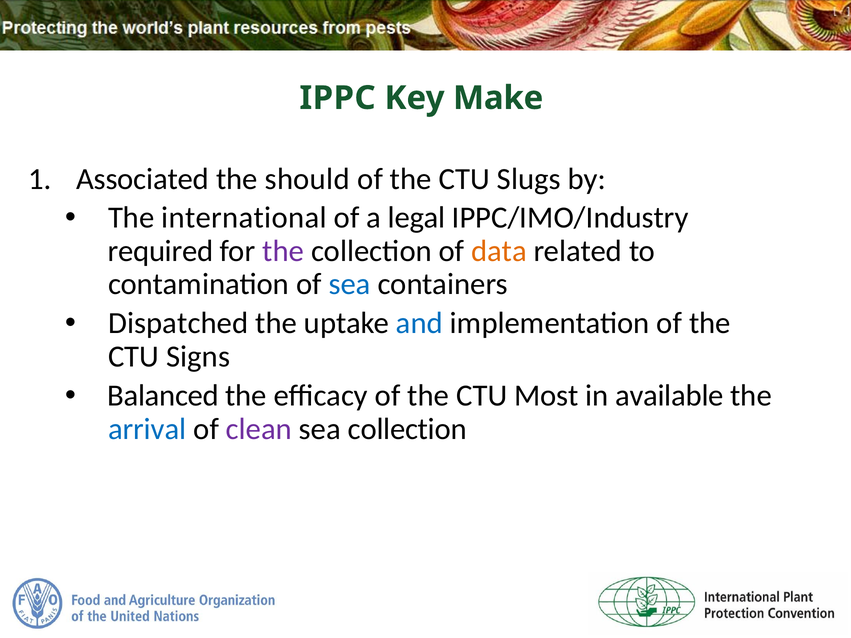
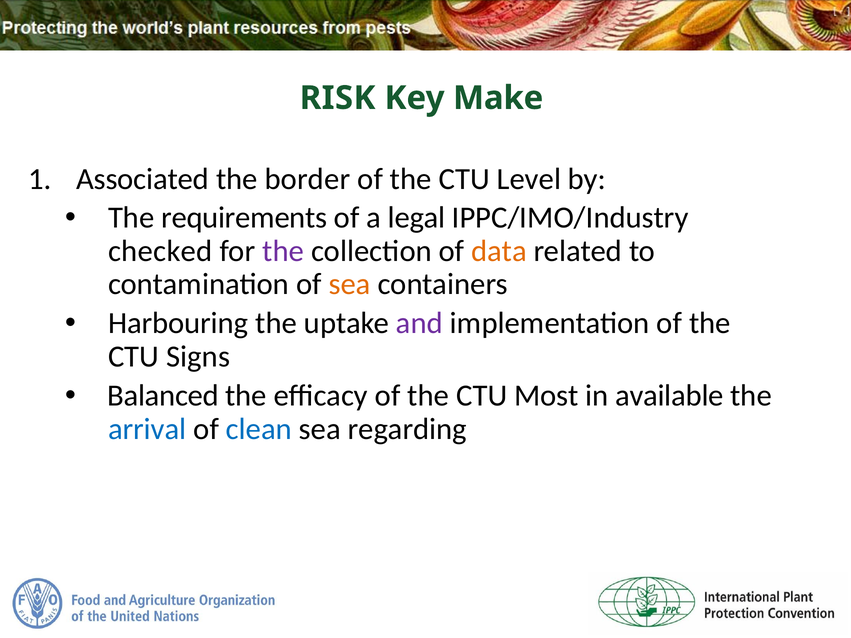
IPPC: IPPC -> RISK
should: should -> border
Slugs: Slugs -> Level
international: international -> requirements
required: required -> checked
sea at (350, 284) colour: blue -> orange
Dispatched: Dispatched -> Harbouring
and colour: blue -> purple
clean colour: purple -> blue
sea collection: collection -> regarding
